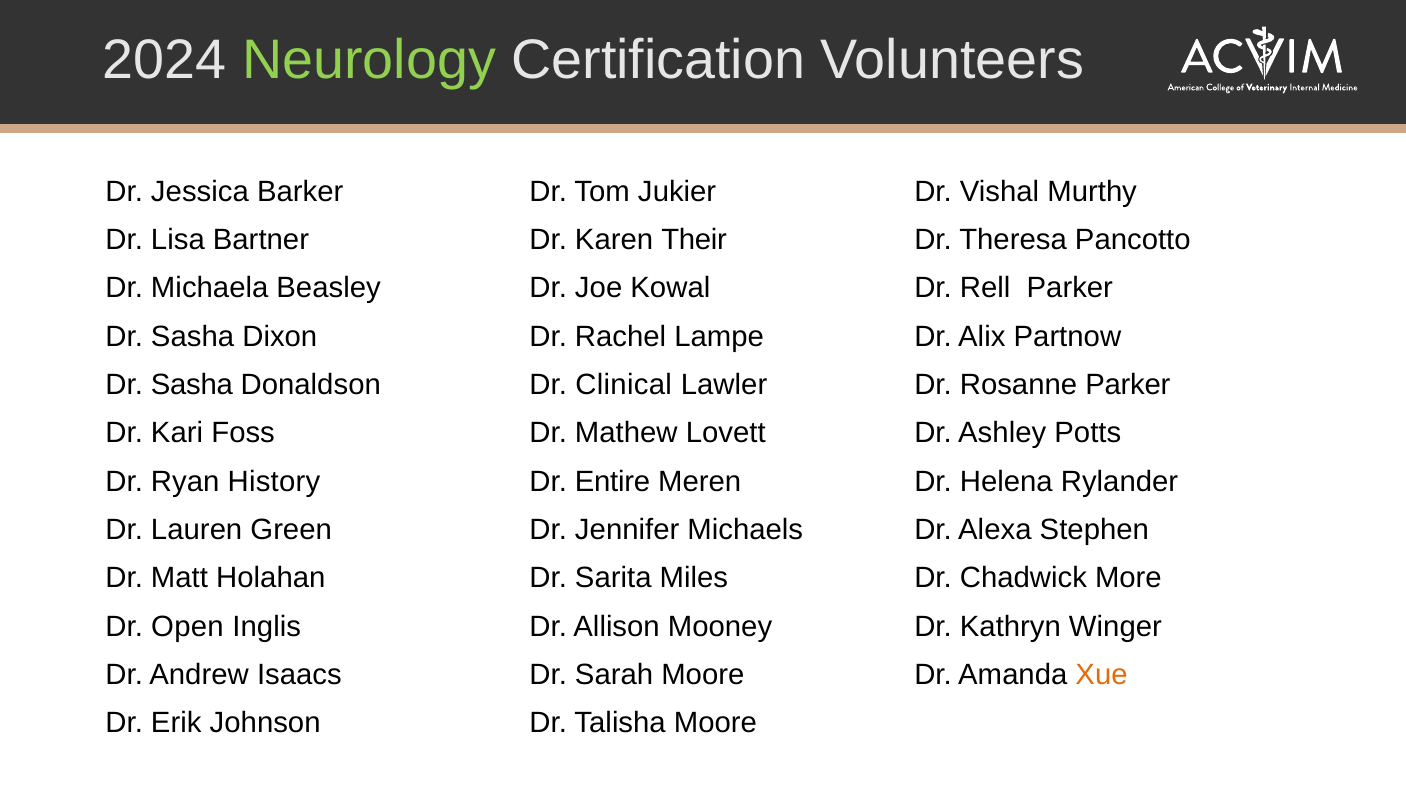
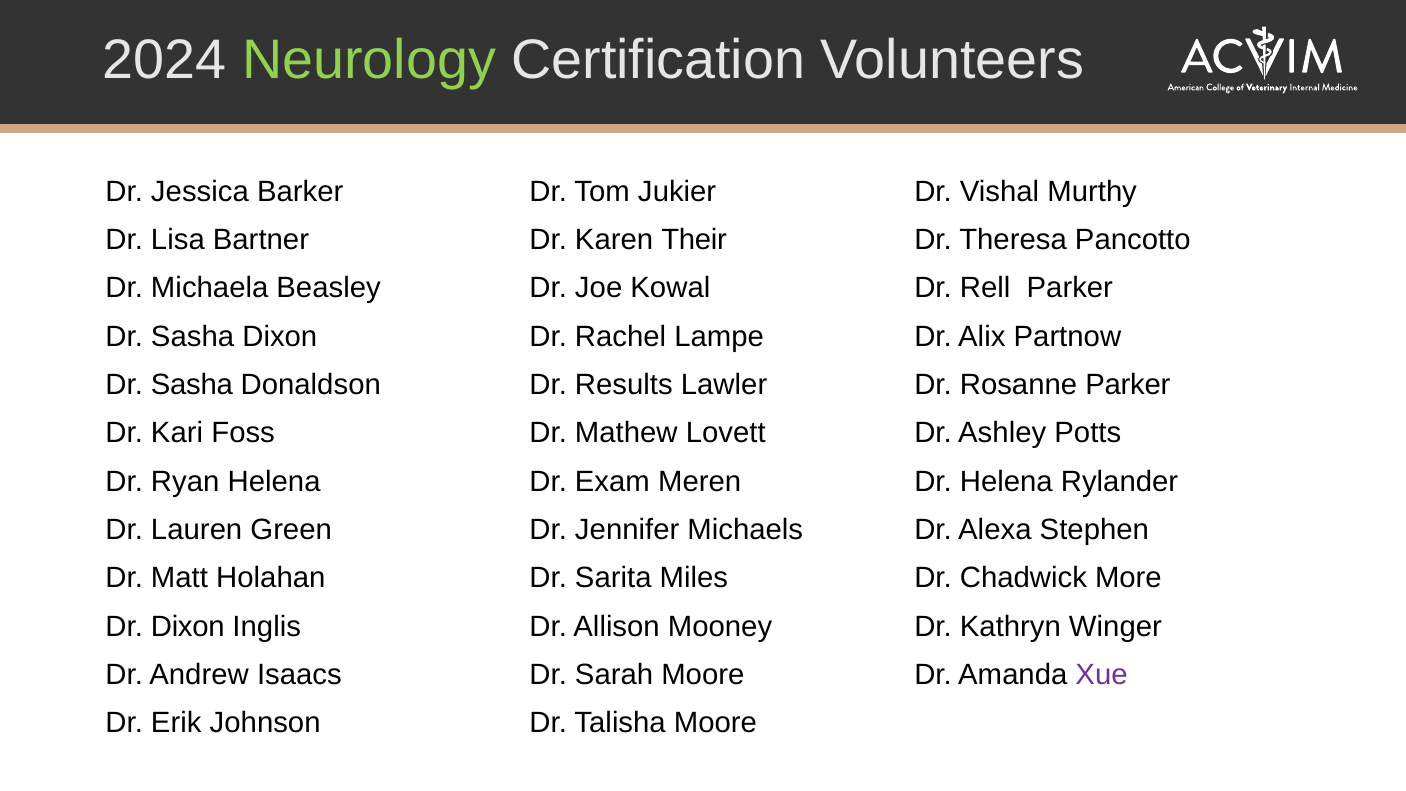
Clinical: Clinical -> Results
Ryan History: History -> Helena
Entire: Entire -> Exam
Dr Open: Open -> Dixon
Xue colour: orange -> purple
